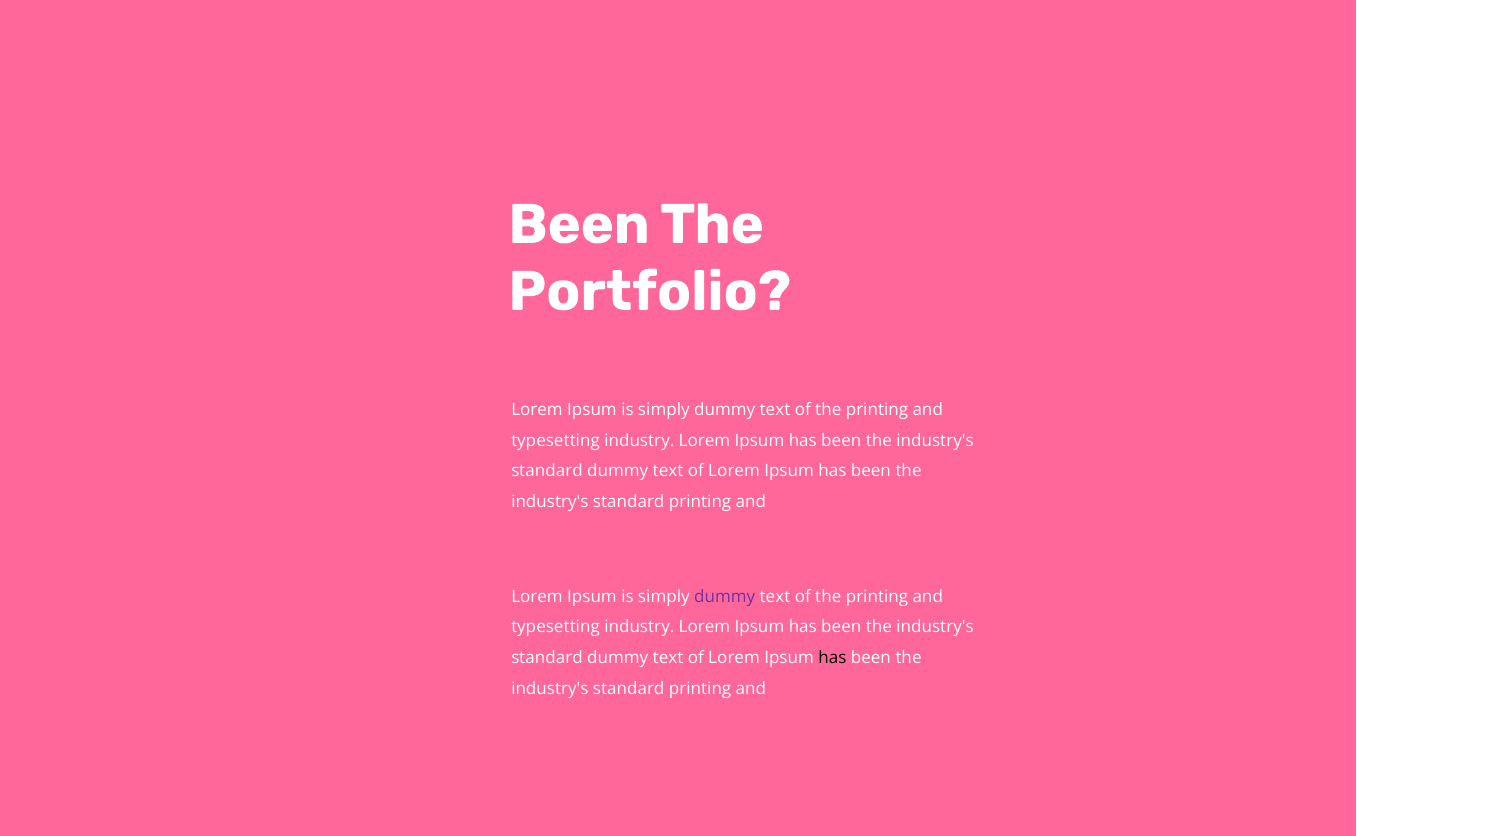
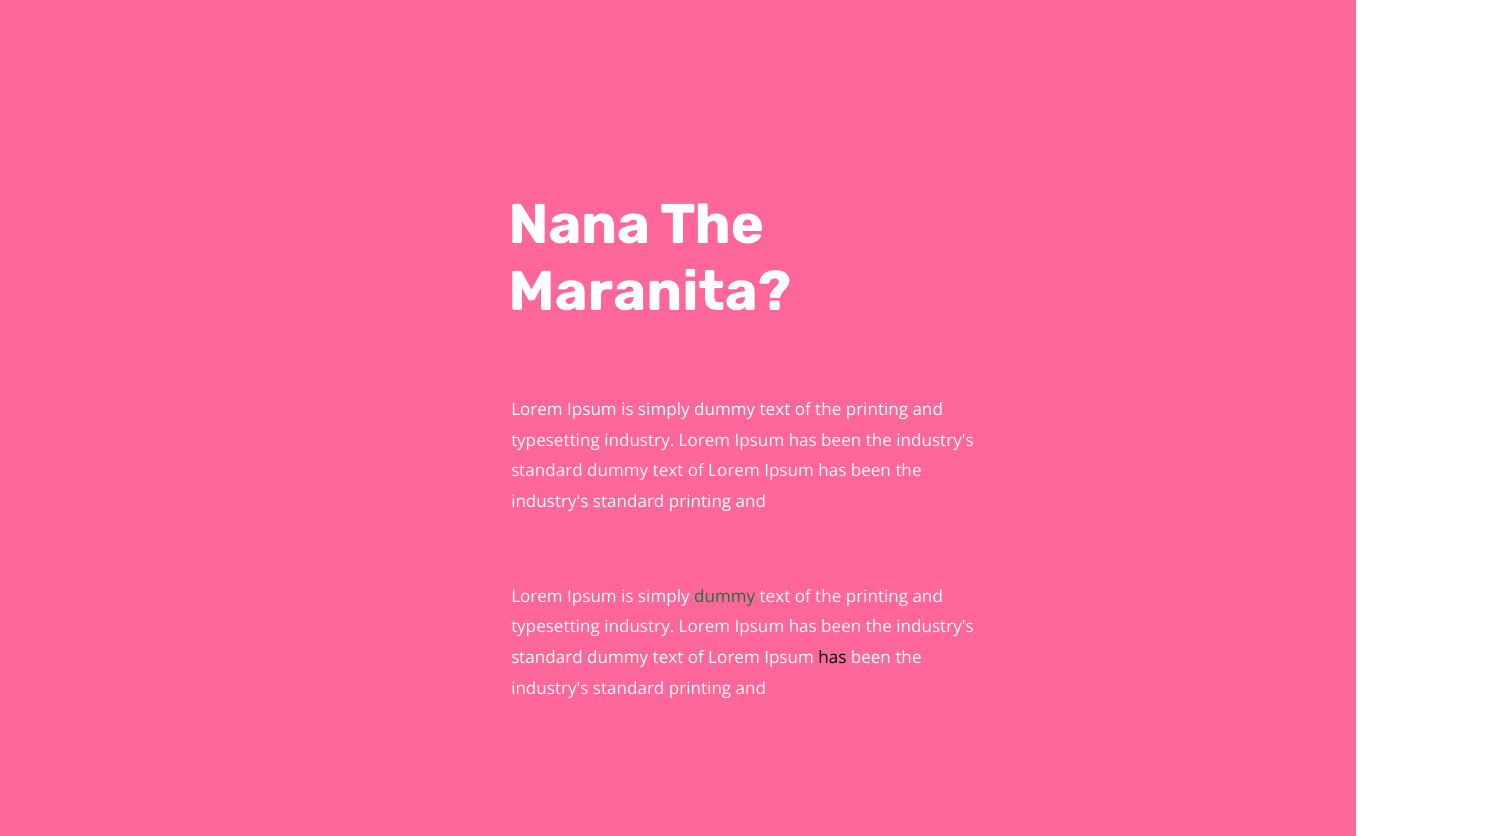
Been at (579, 225): Been -> Nana
Portfolio: Portfolio -> Maranita
dummy at (725, 597) colour: purple -> green
